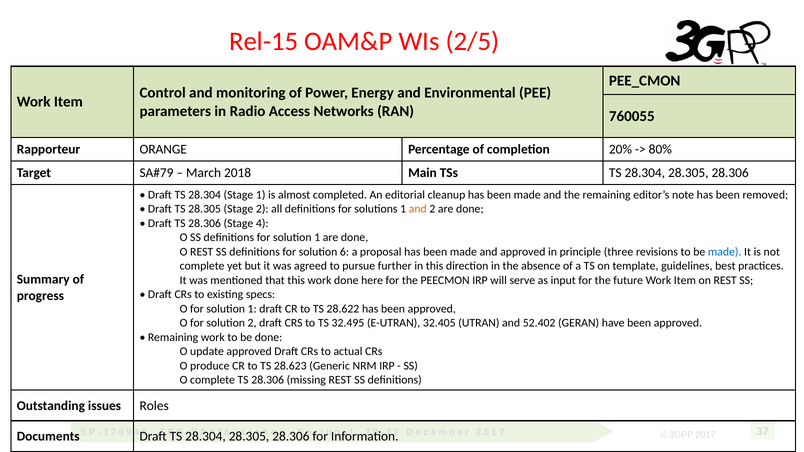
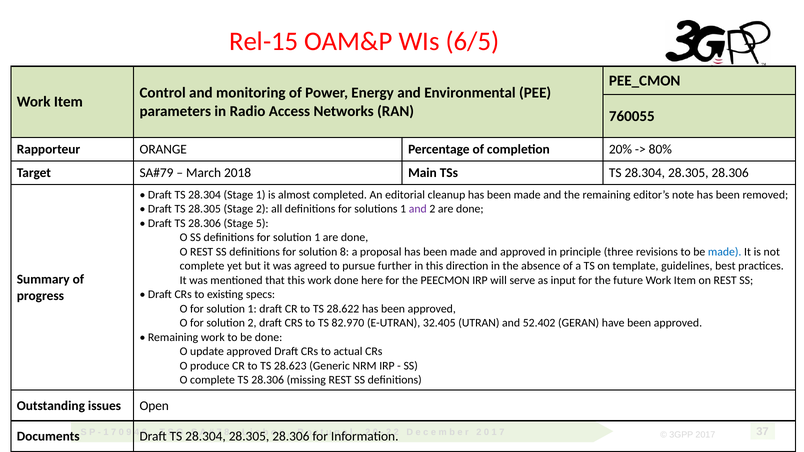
2/5: 2/5 -> 6/5
and at (418, 209) colour: orange -> purple
Stage 4: 4 -> 5
solution 6: 6 -> 8
32.495: 32.495 -> 82.970
Roles: Roles -> Open
